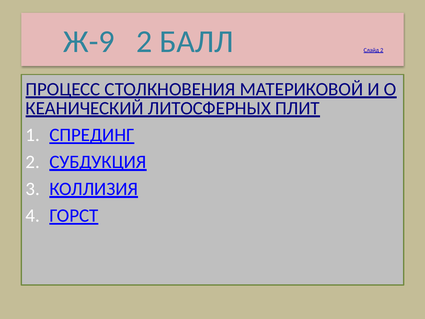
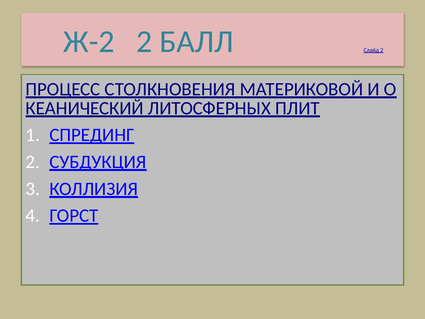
Ж-9: Ж-9 -> Ж-2
